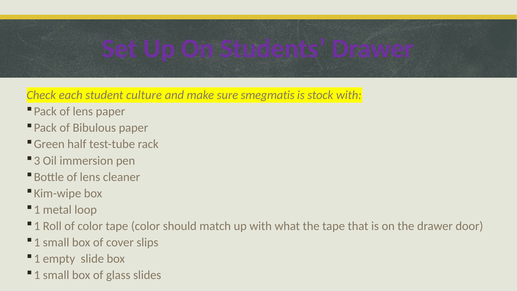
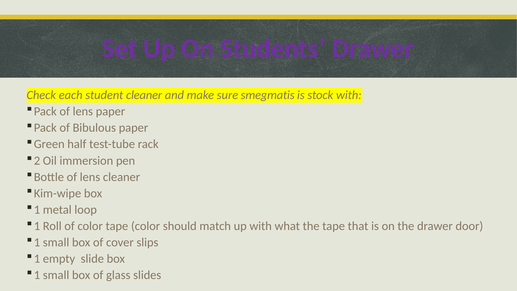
student culture: culture -> cleaner
3: 3 -> 2
